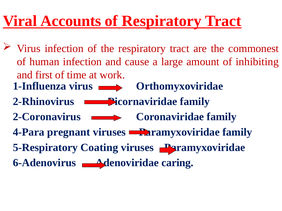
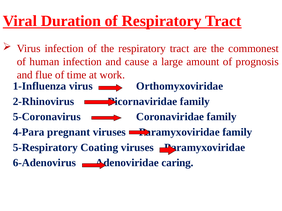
Accounts: Accounts -> Duration
inhibiting: inhibiting -> prognosis
first: first -> flue
2-Coronavirus: 2-Coronavirus -> 5-Coronavirus
